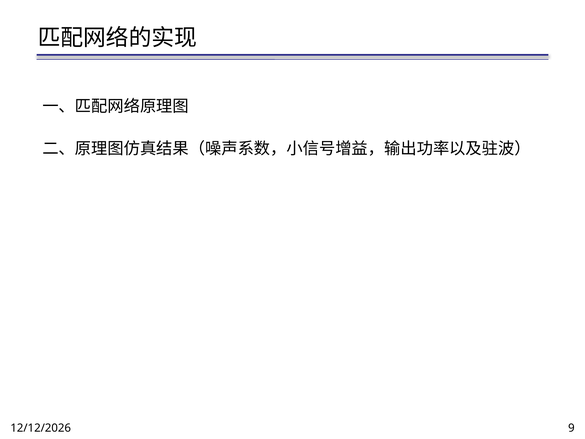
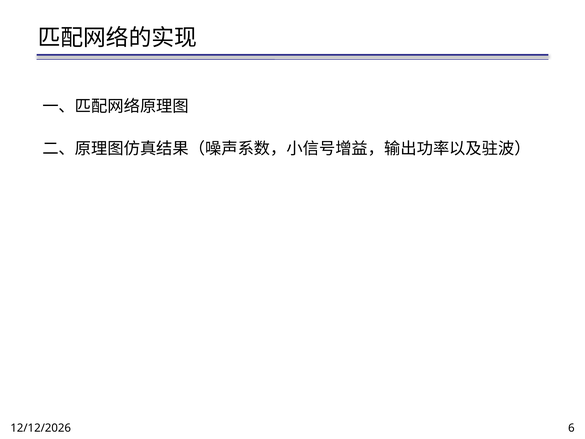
9: 9 -> 6
